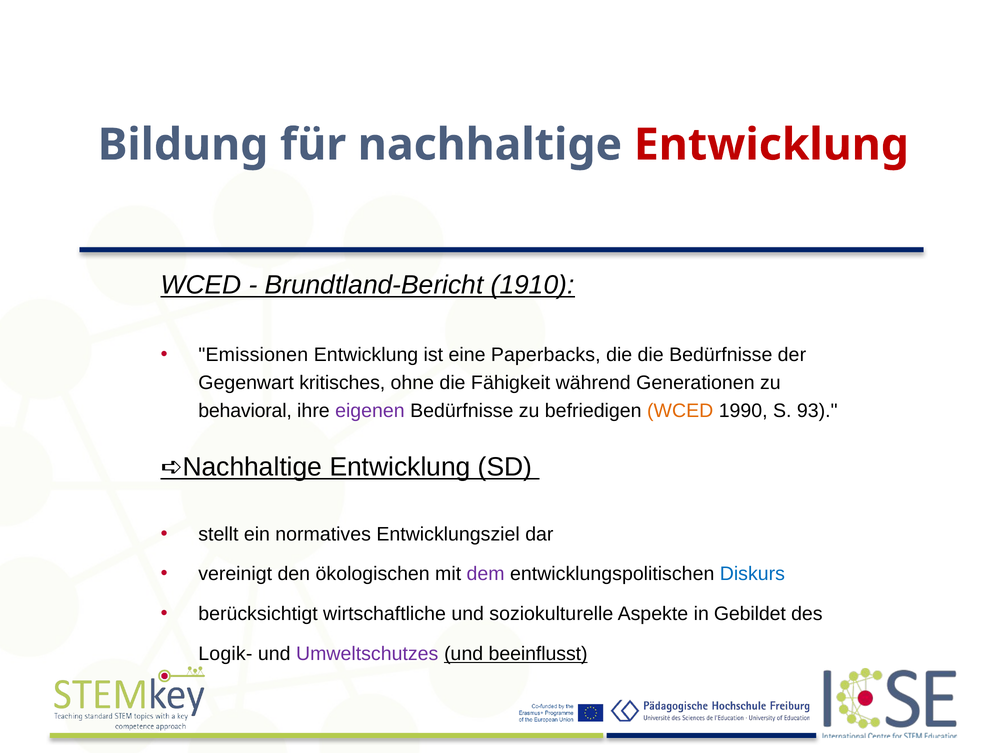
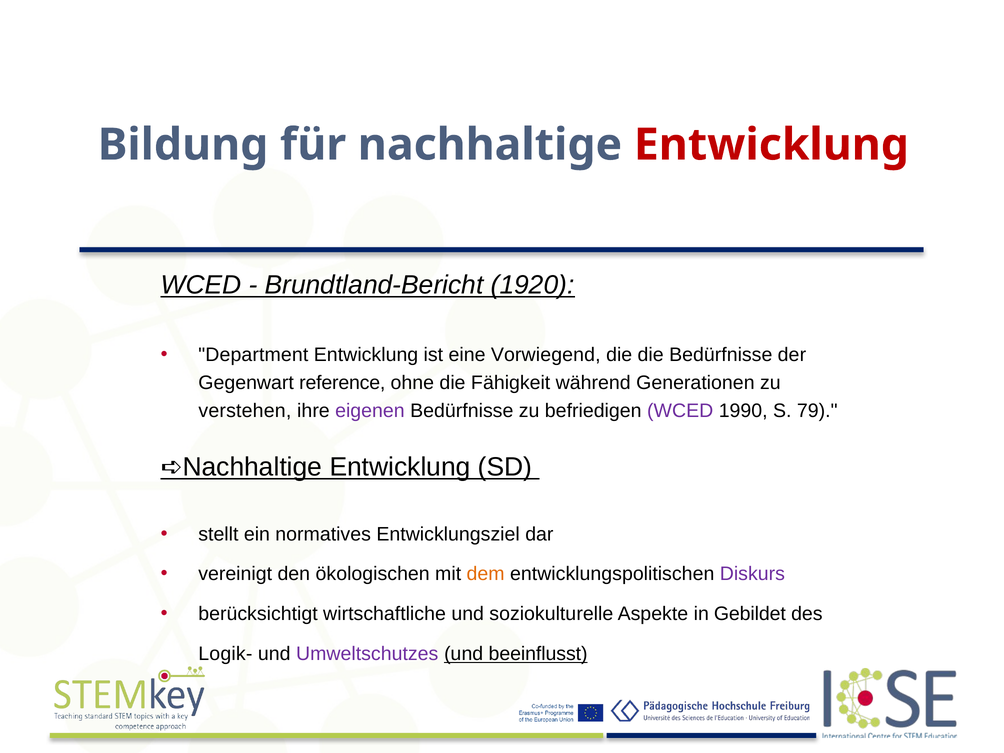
1910: 1910 -> 1920
Emissionen: Emissionen -> Department
Paperbacks: Paperbacks -> Vorwiegend
kritisches: kritisches -> reference
behavioral: behavioral -> verstehen
WCED at (680, 411) colour: orange -> purple
93: 93 -> 79
dem colour: purple -> orange
Diskurs colour: blue -> purple
